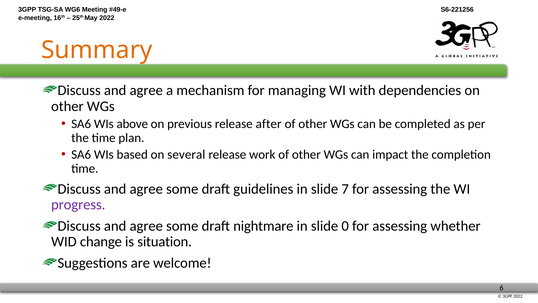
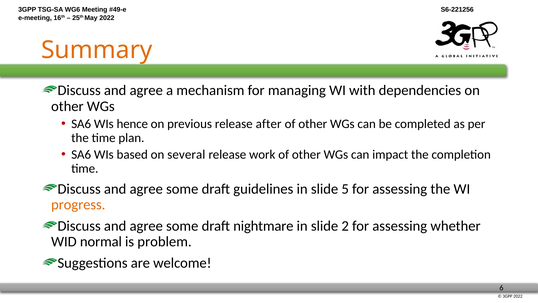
above: above -> hence
7: 7 -> 5
progress colour: purple -> orange
0: 0 -> 2
change: change -> normal
situation: situation -> problem
